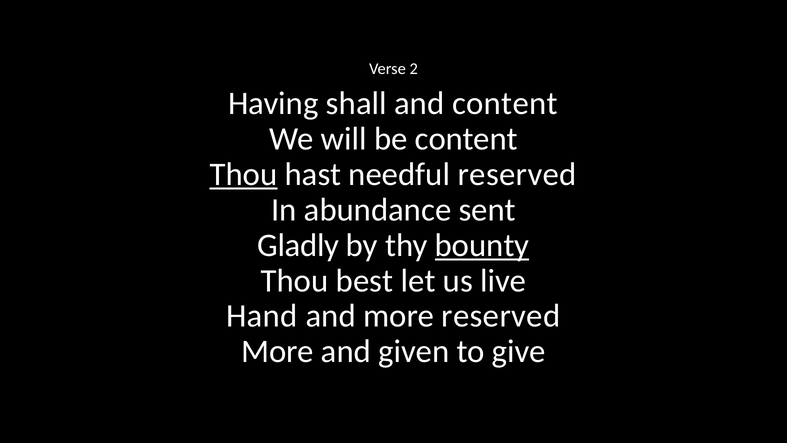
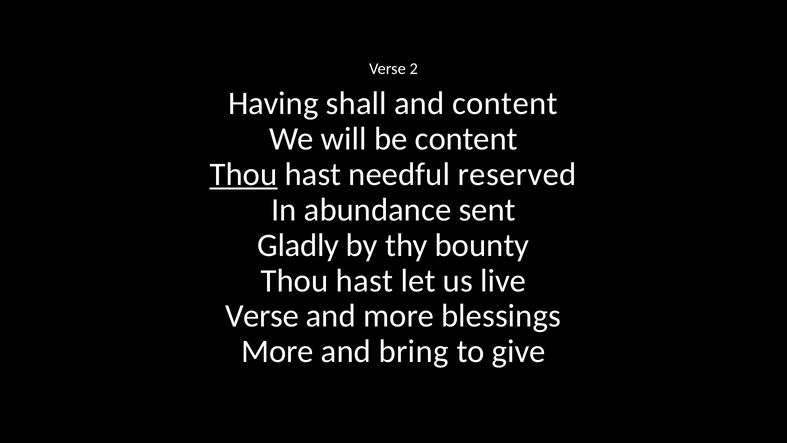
bounty underline: present -> none
best at (365, 281): best -> hast
Hand at (262, 316): Hand -> Verse
more reserved: reserved -> blessings
given: given -> bring
